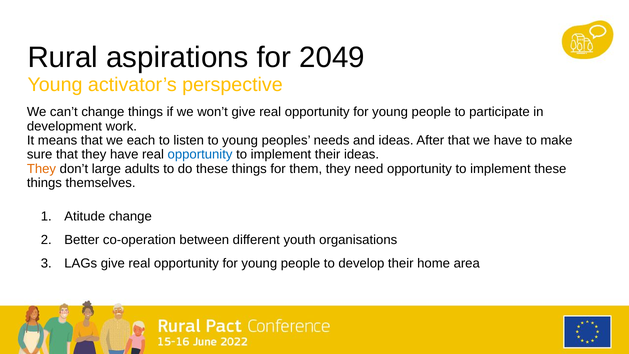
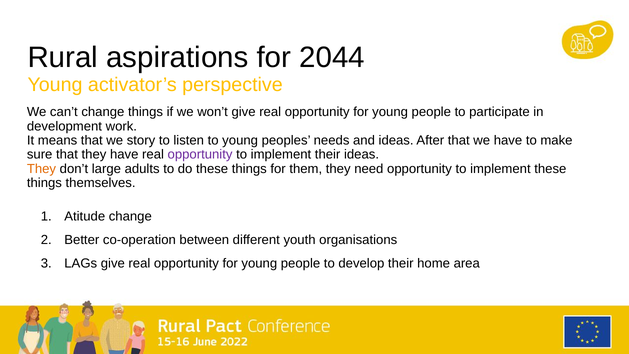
2049: 2049 -> 2044
each: each -> story
opportunity at (200, 154) colour: blue -> purple
